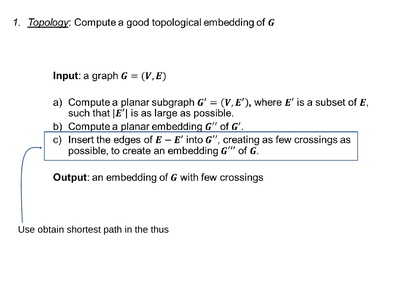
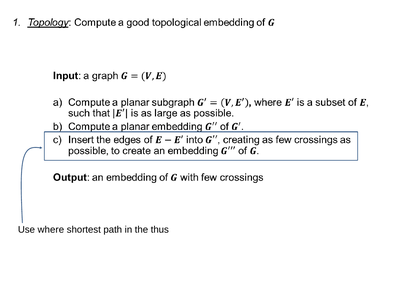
obtain: obtain -> where
